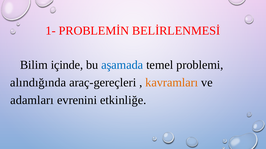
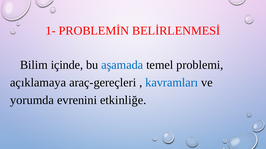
alındığında: alındığında -> açıklamaya
kavramları colour: orange -> blue
adamları: adamları -> yorumda
